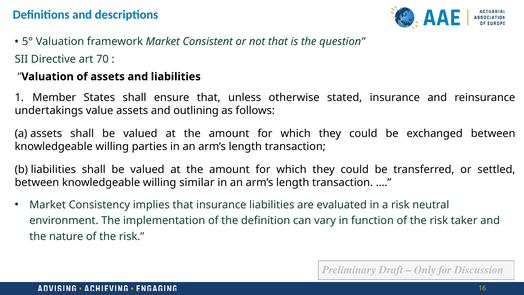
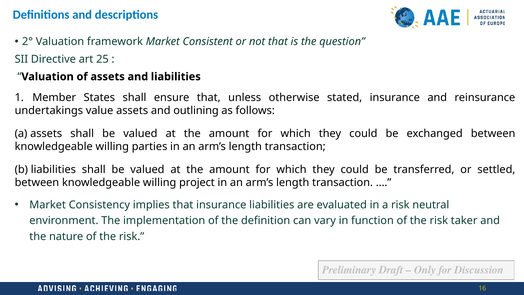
5°: 5° -> 2°
70: 70 -> 25
similar: similar -> project
